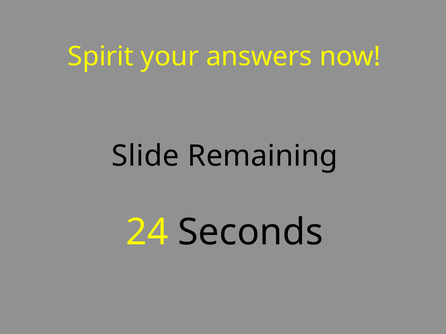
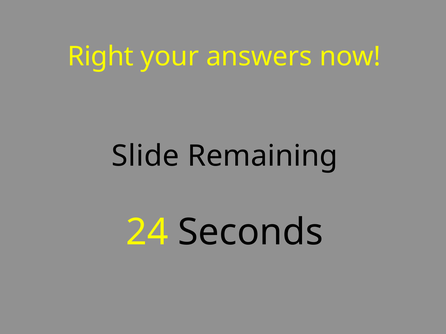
Spirit: Spirit -> Right
